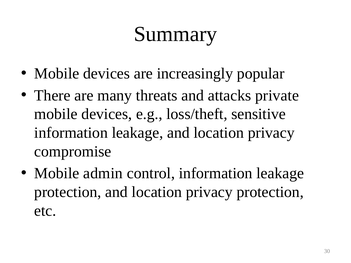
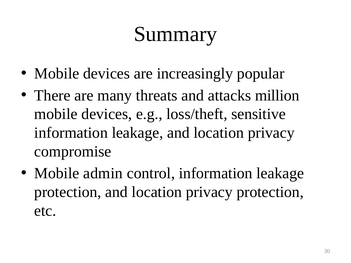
private: private -> million
